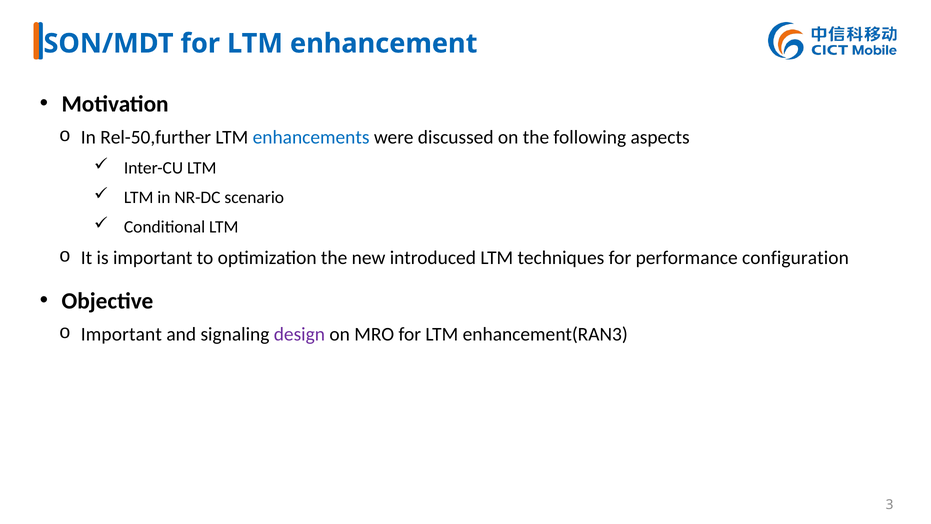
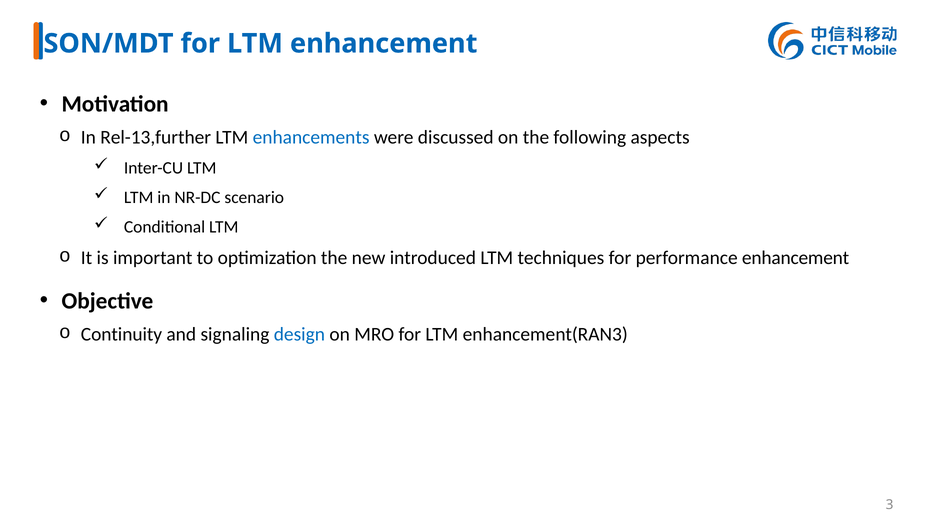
Rel-50,further: Rel-50,further -> Rel-13,further
performance configuration: configuration -> enhancement
Important at (121, 334): Important -> Continuity
design colour: purple -> blue
